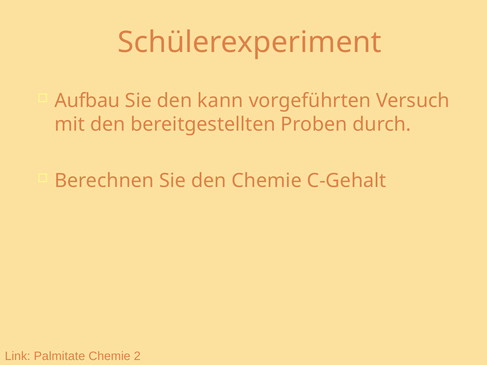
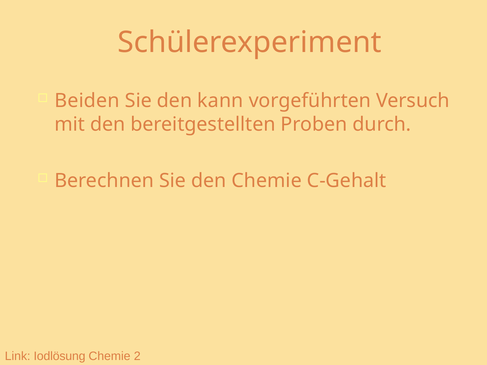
Aufbau: Aufbau -> Beiden
Palmitate: Palmitate -> Iodlösung
